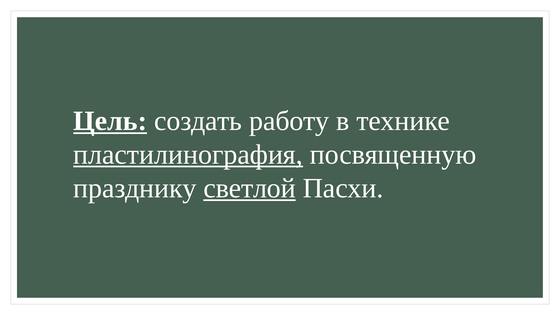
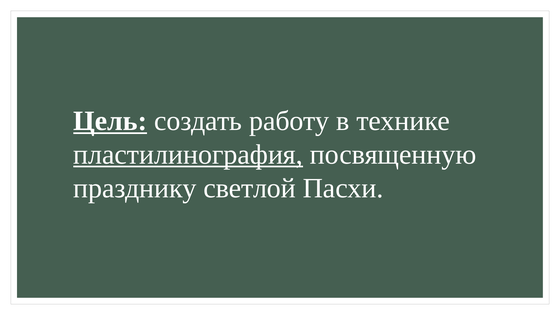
светлой underline: present -> none
